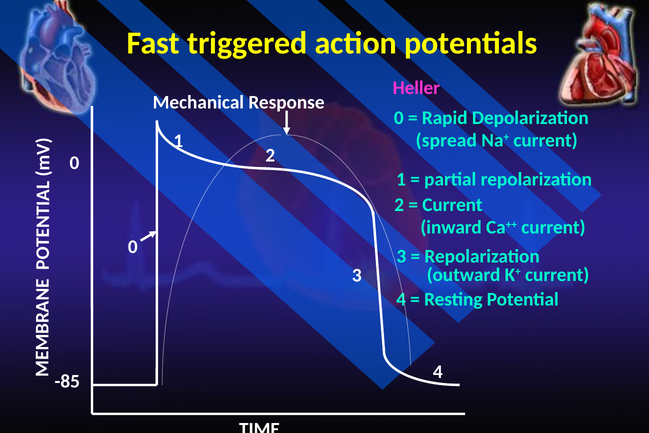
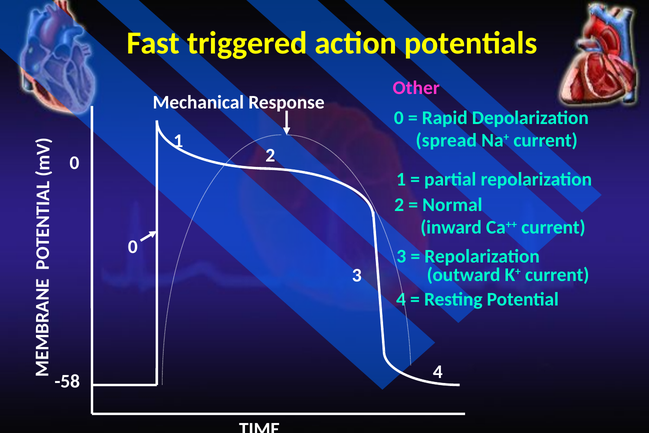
Heller: Heller -> Other
Current at (452, 205): Current -> Normal
-85: -85 -> -58
